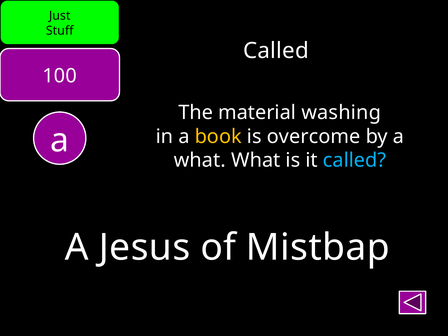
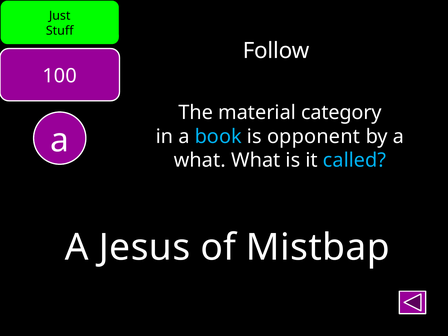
Called at (276, 51): Called -> Follow
washing: washing -> category
book colour: yellow -> light blue
overcome: overcome -> opponent
